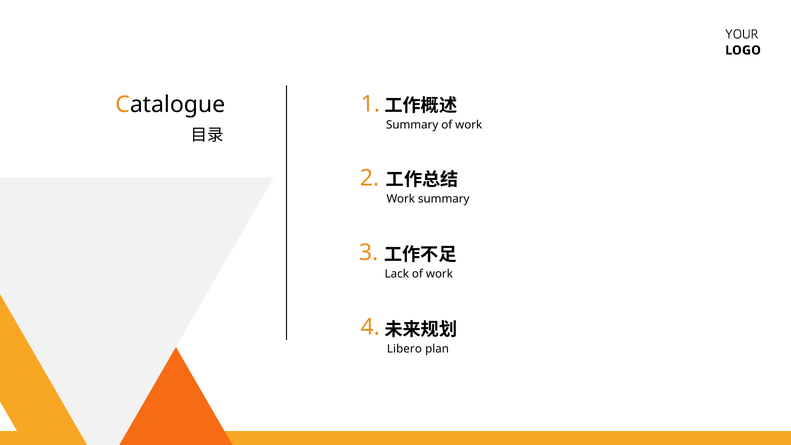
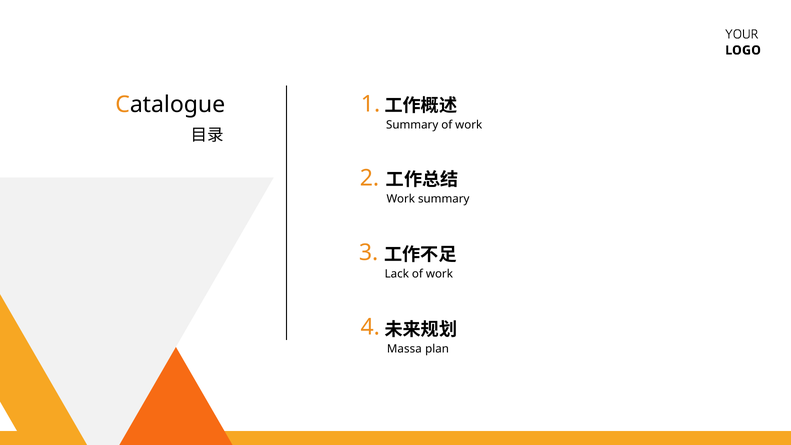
Libero: Libero -> Massa
